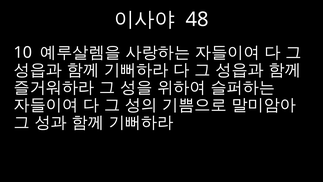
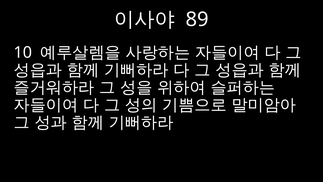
48: 48 -> 89
